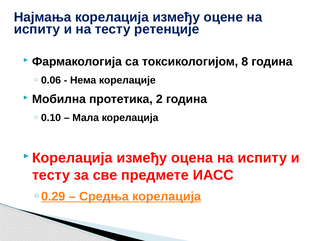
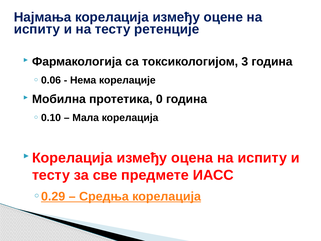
8: 8 -> 3
2: 2 -> 0
